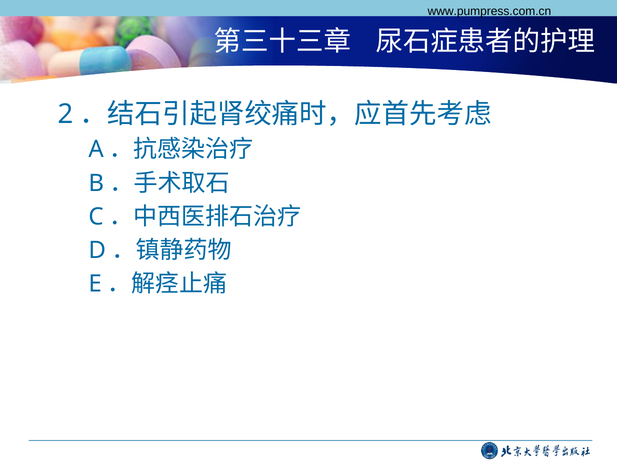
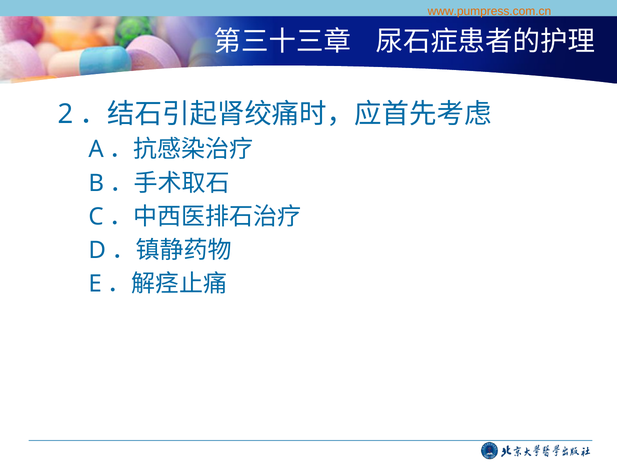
www.pumpress.com.cn colour: black -> orange
